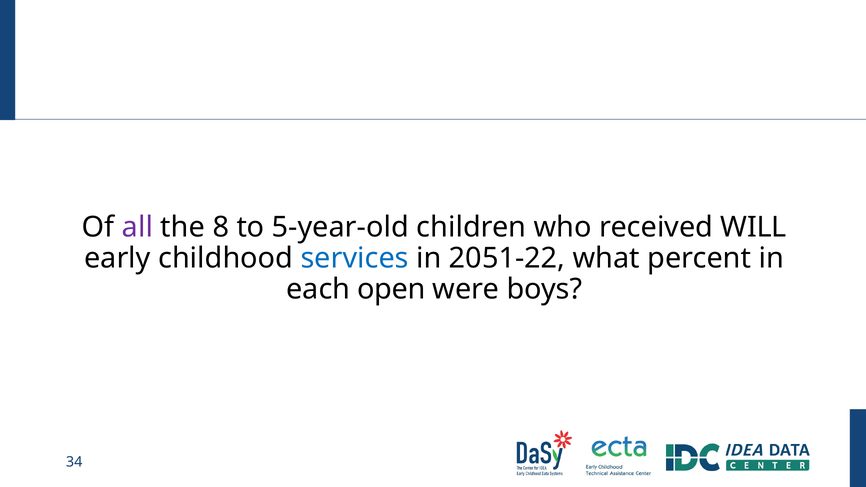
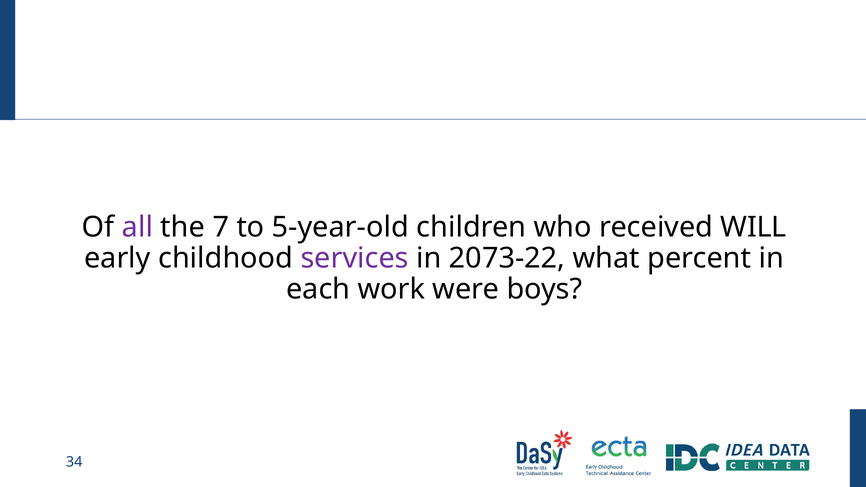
8: 8 -> 7
services colour: blue -> purple
2051-22: 2051-22 -> 2073-22
open: open -> work
